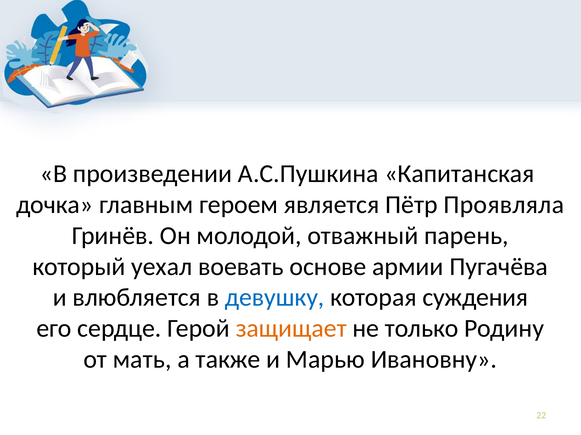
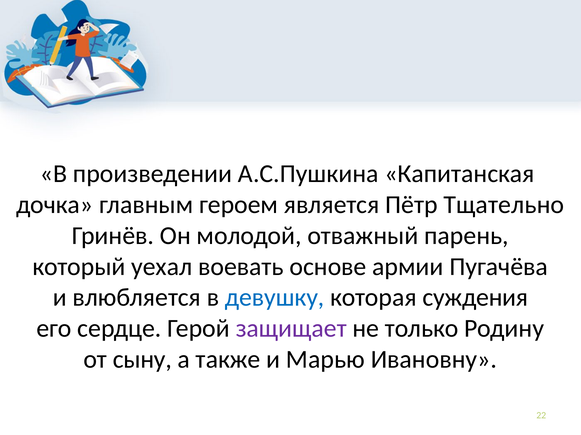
Проявляла: Проявляла -> Тщательно
защищает colour: orange -> purple
мать: мать -> сыну
